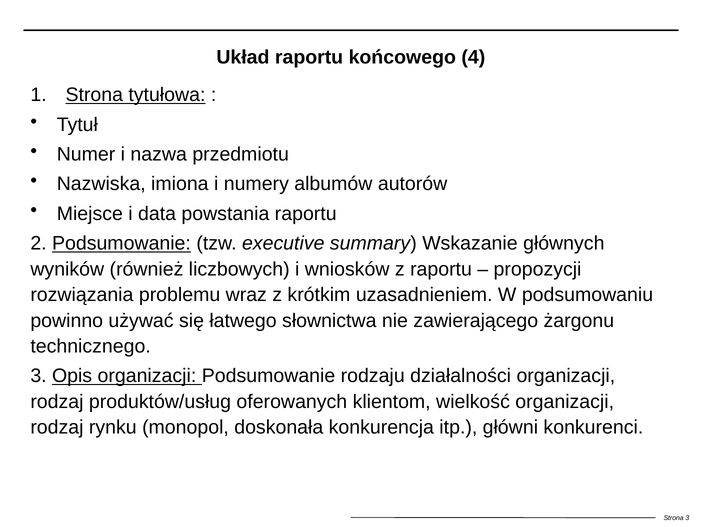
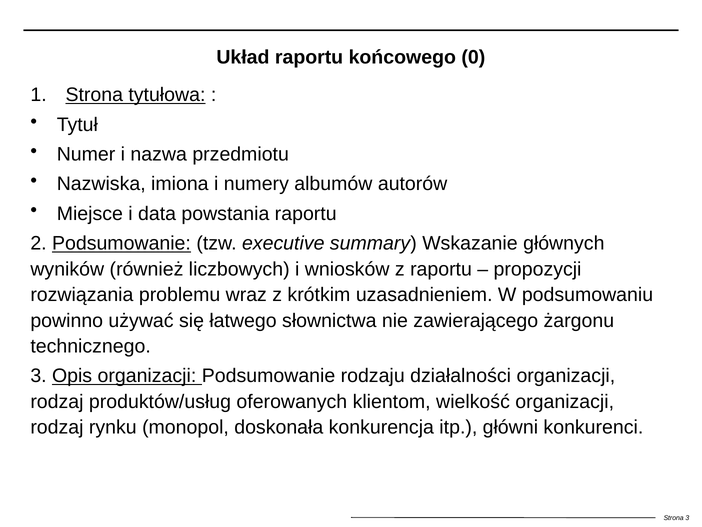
4: 4 -> 0
